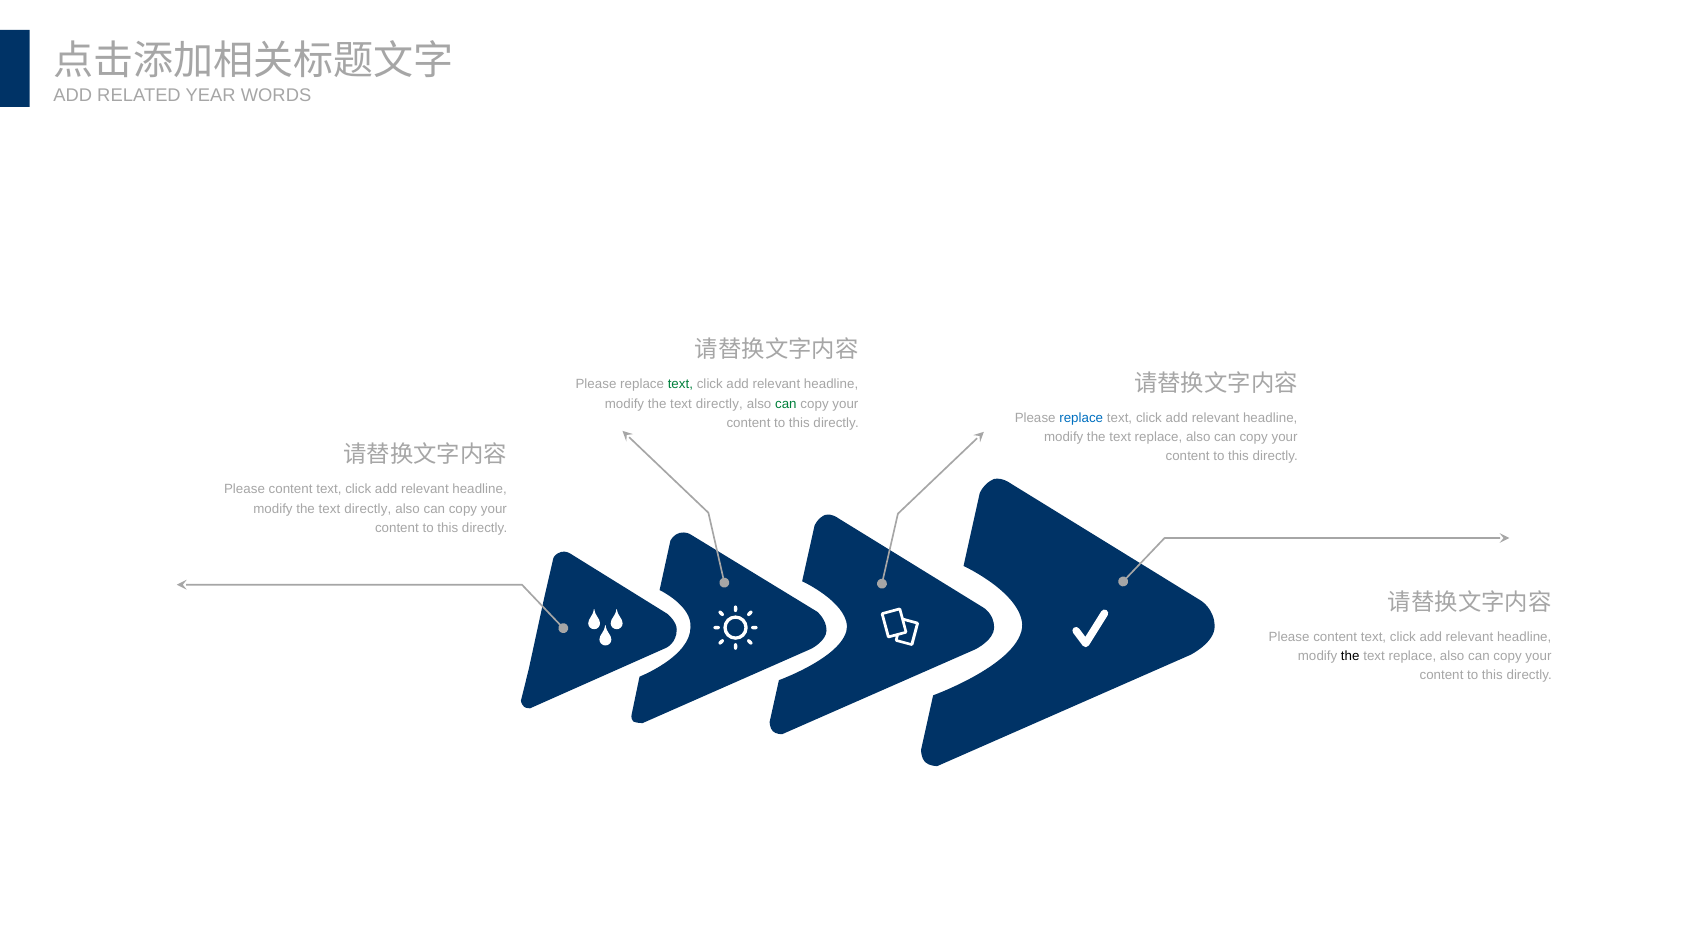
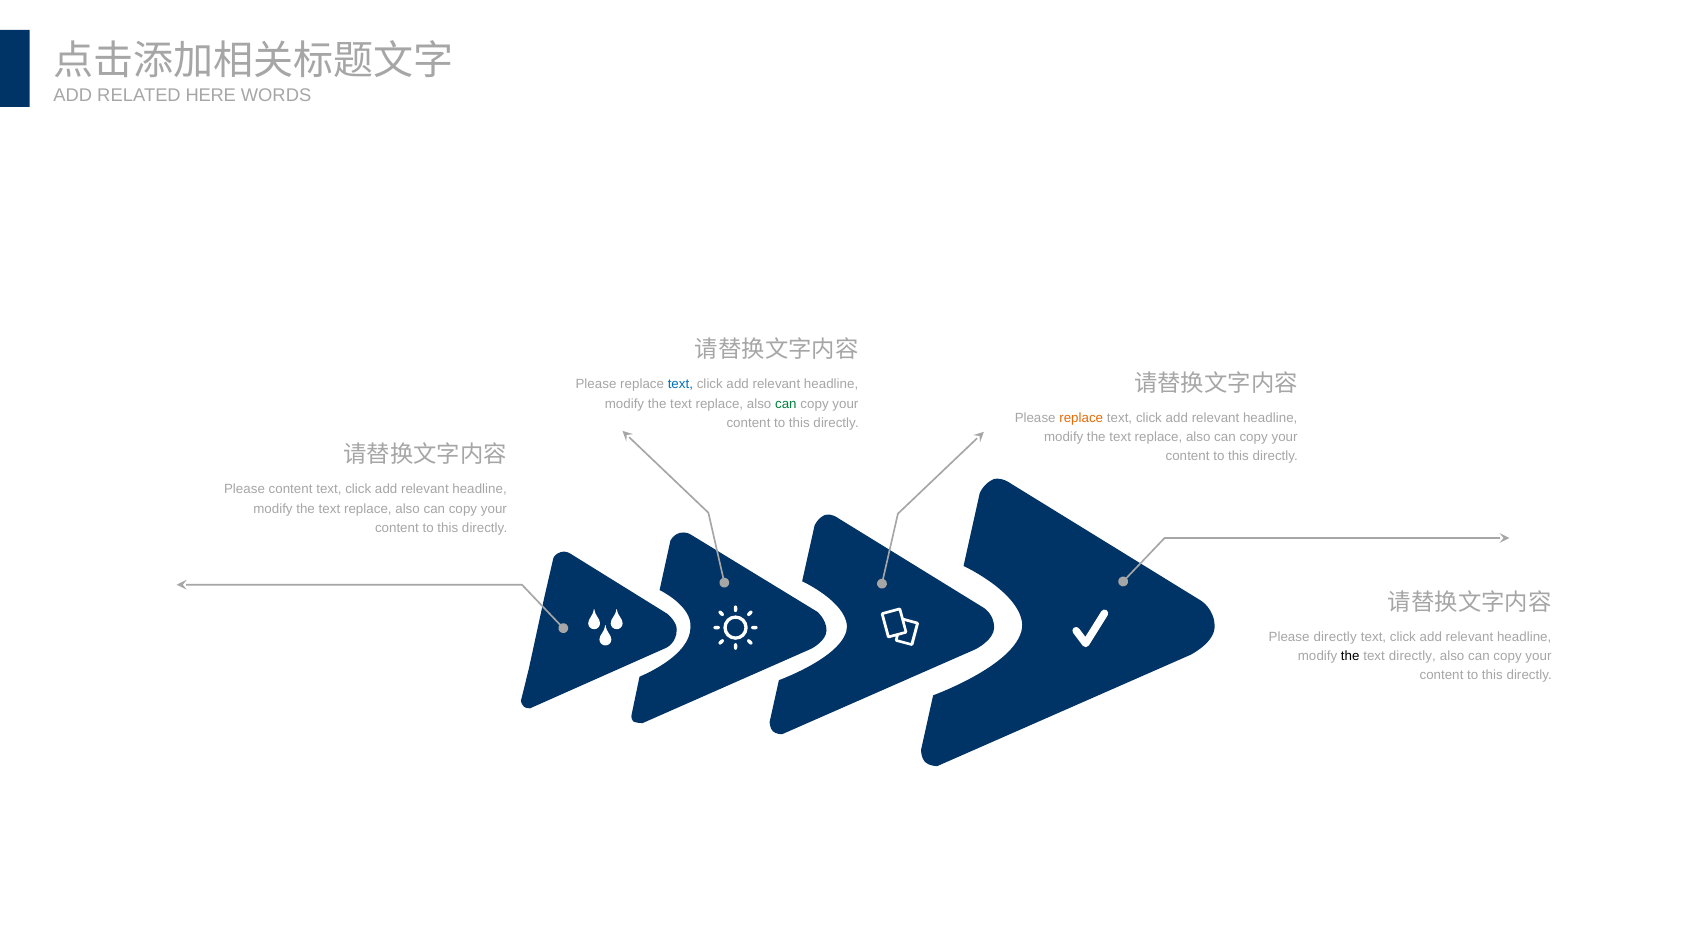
YEAR: YEAR -> HERE
text at (680, 384) colour: green -> blue
directly at (719, 404): directly -> replace
replace at (1081, 418) colour: blue -> orange
directly at (368, 509): directly -> replace
content at (1335, 637): content -> directly
replace at (1412, 656): replace -> directly
